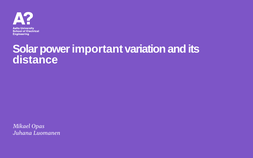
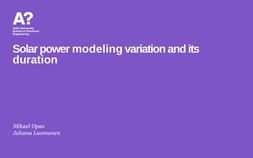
important: important -> modeling
distance: distance -> duration
